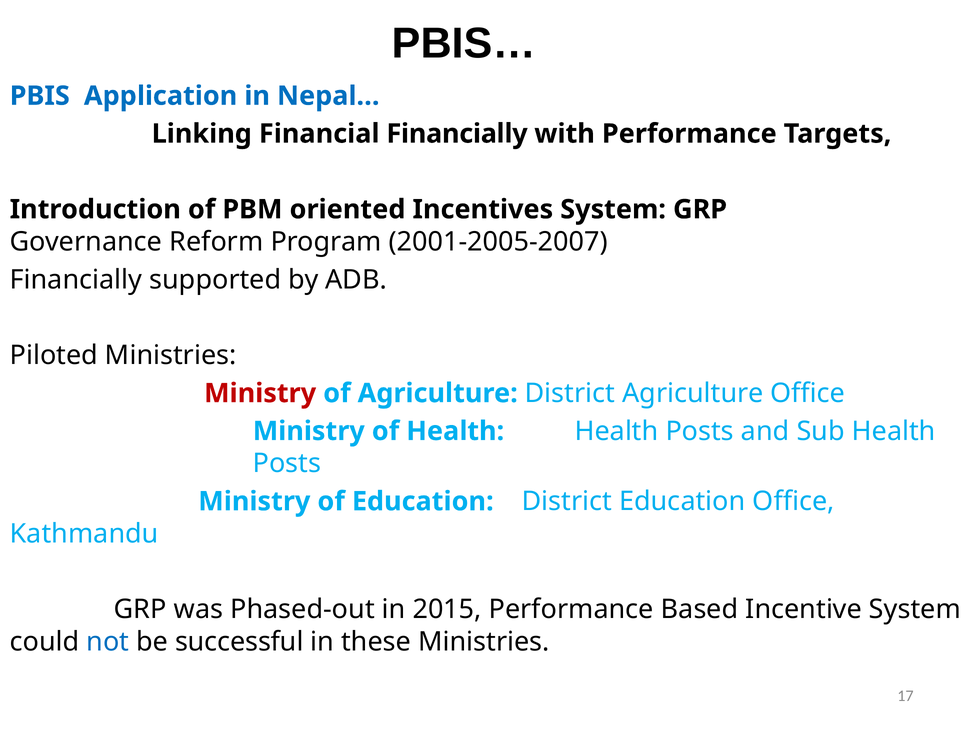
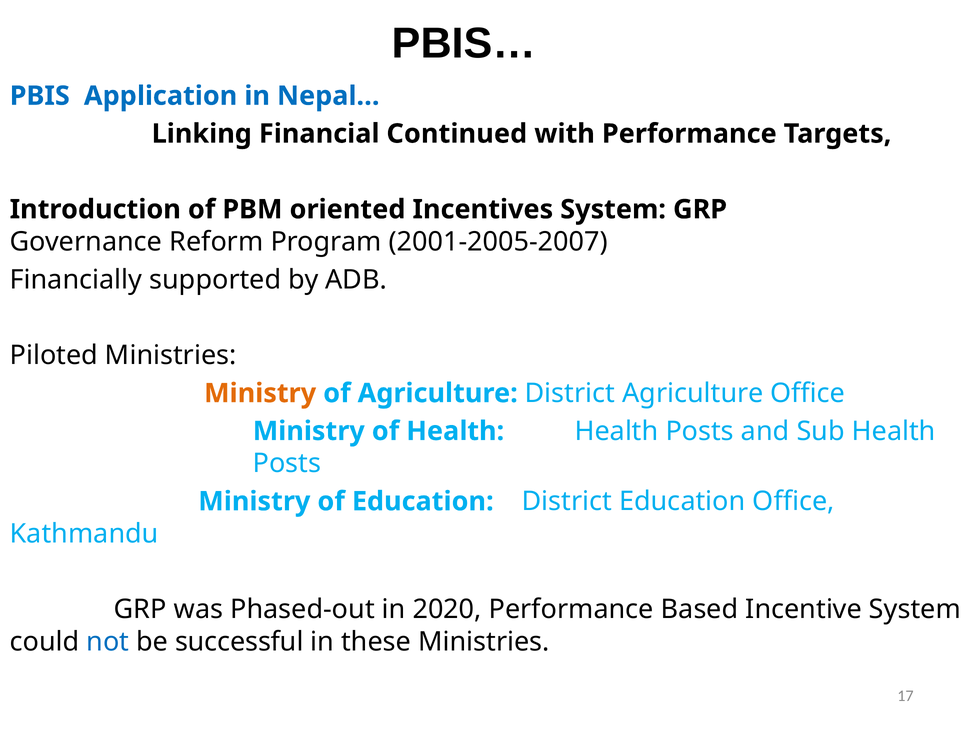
Financial Financially: Financially -> Continued
Ministry at (260, 393) colour: red -> orange
2015: 2015 -> 2020
